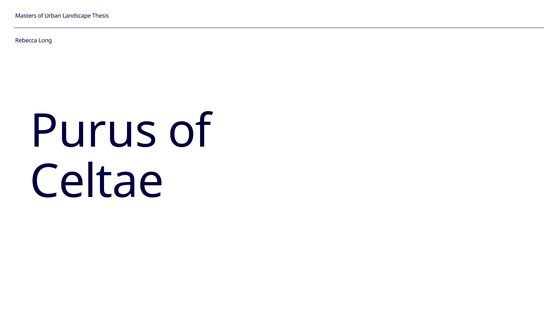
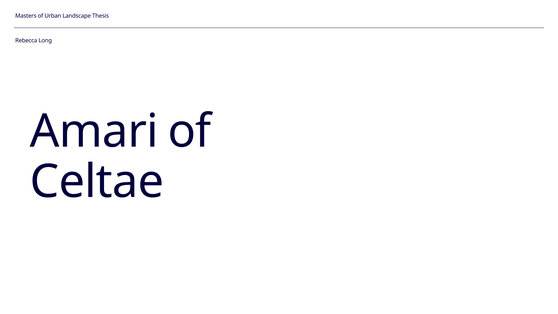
Purus: Purus -> Amari
